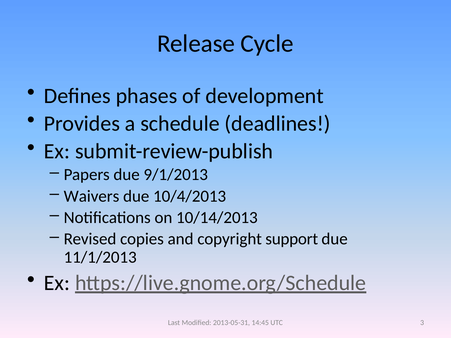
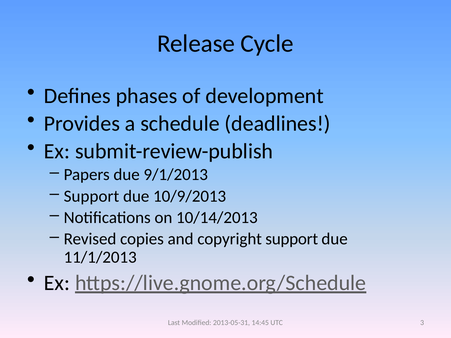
Waivers at (92, 196): Waivers -> Support
10/4/2013: 10/4/2013 -> 10/9/2013
